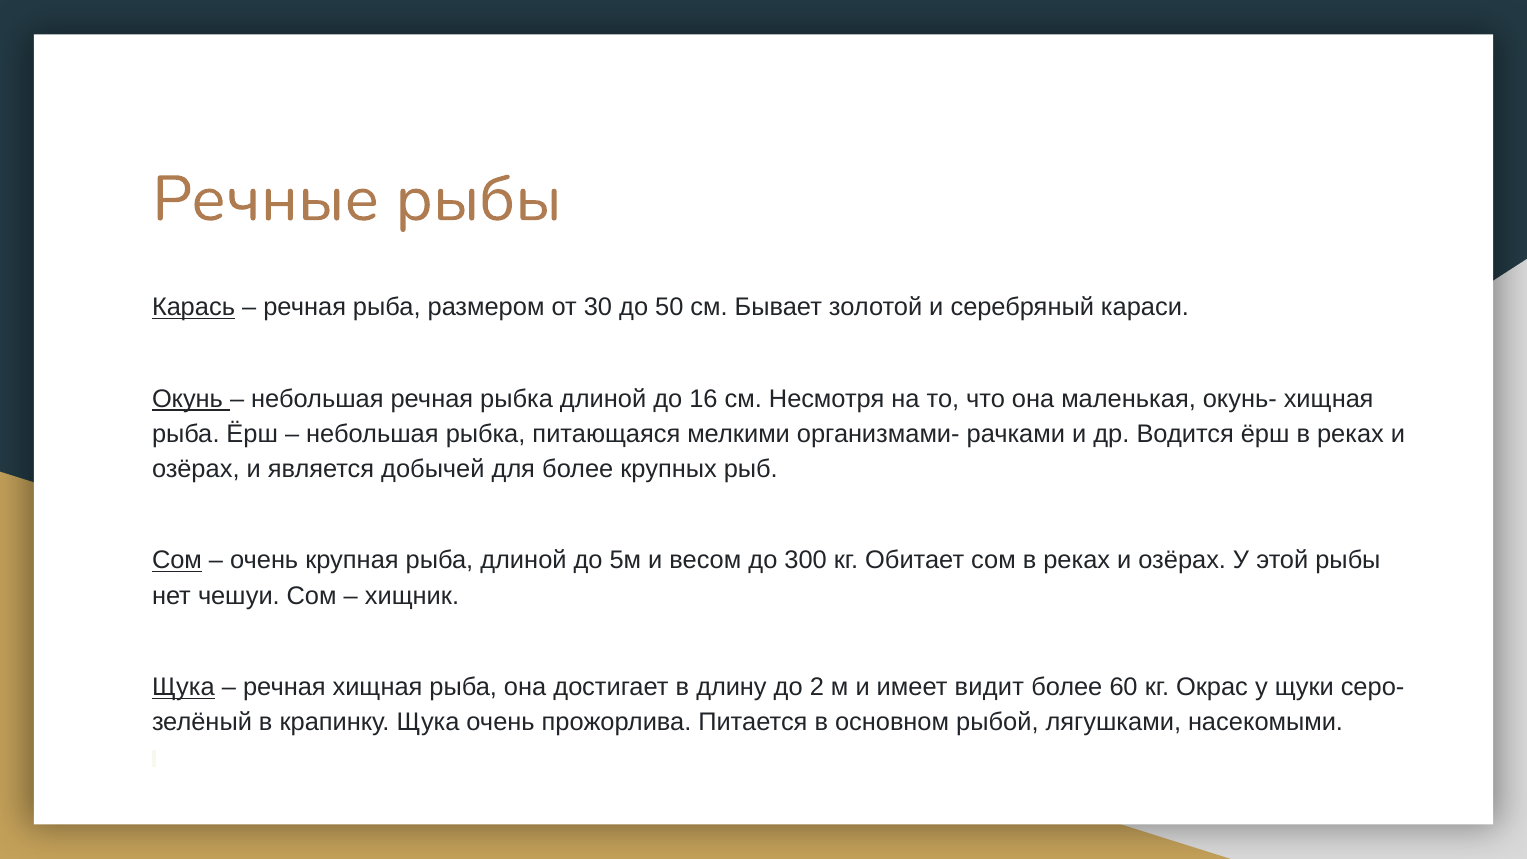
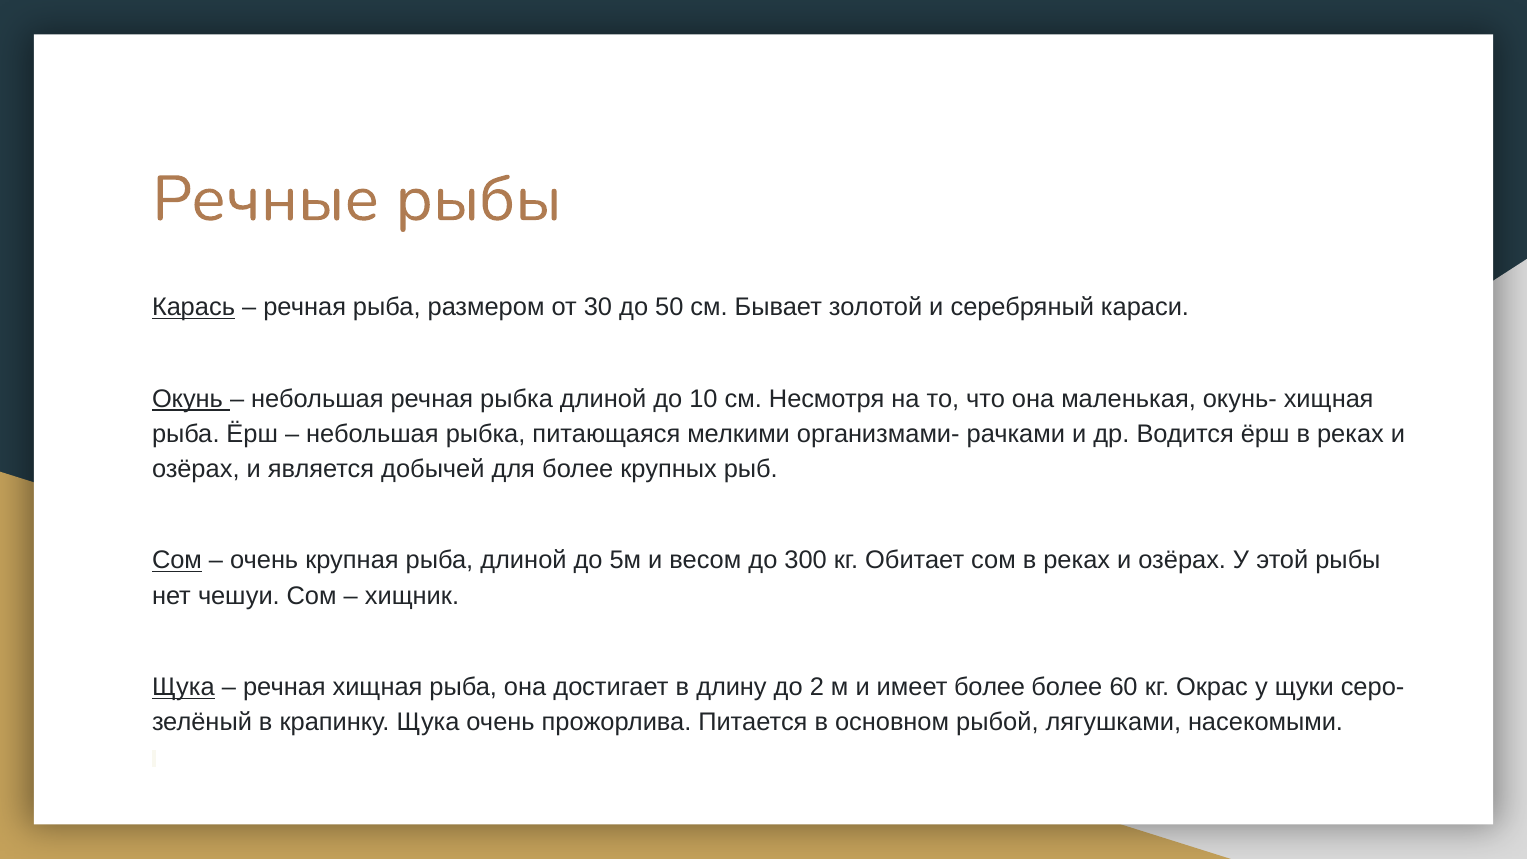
16: 16 -> 10
имеет видит: видит -> более
